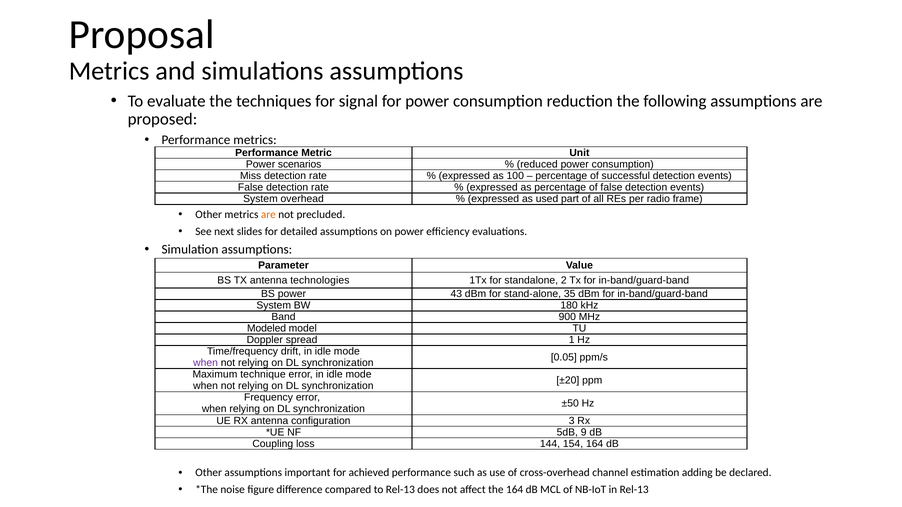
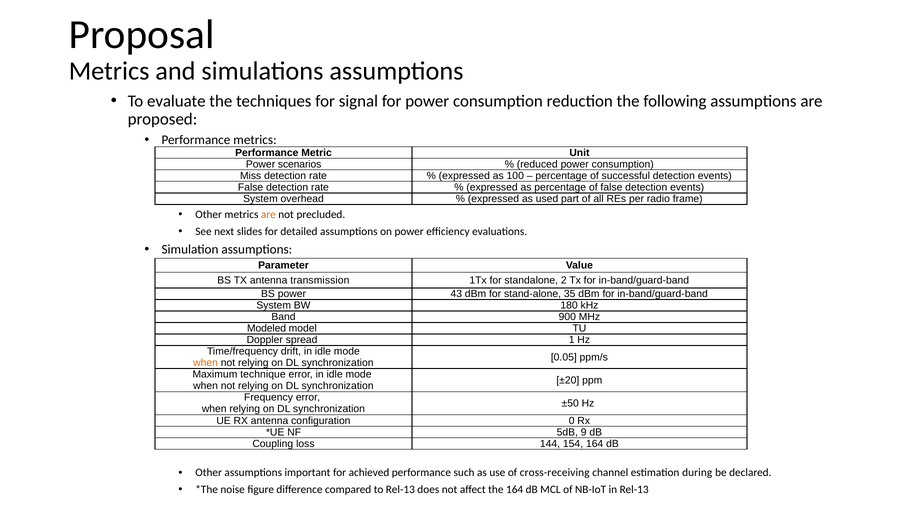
technologies: technologies -> transmission
when at (206, 363) colour: purple -> orange
3: 3 -> 0
cross-overhead: cross-overhead -> cross-receiving
adding: adding -> during
